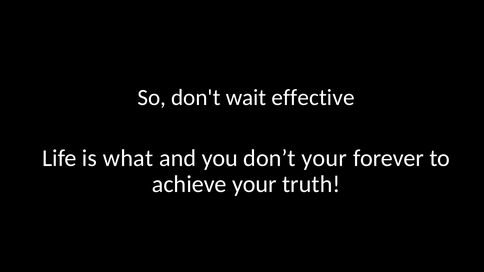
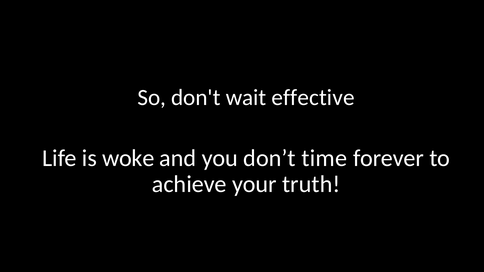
what: what -> woke
don’t your: your -> time
